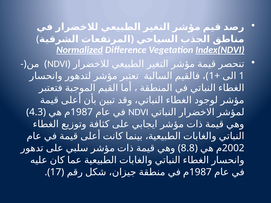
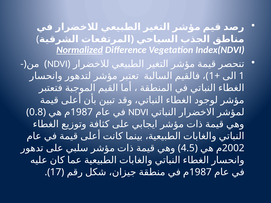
Index(NDVI underline: present -> none
4.3: 4.3 -> 0.8
8.8: 8.8 -> 4.5
